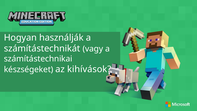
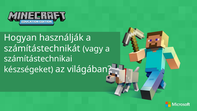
kihívások: kihívások -> világában
